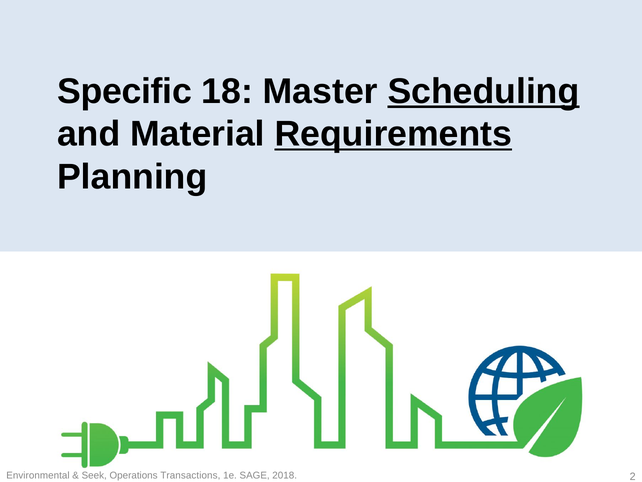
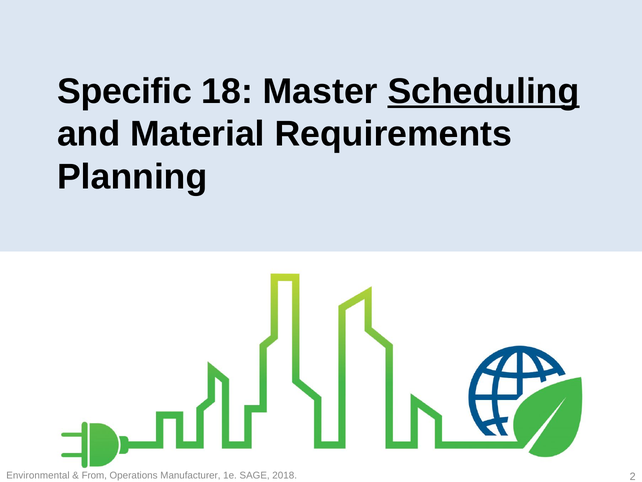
Requirements underline: present -> none
Seek: Seek -> From
Transactions: Transactions -> Manufacturer
